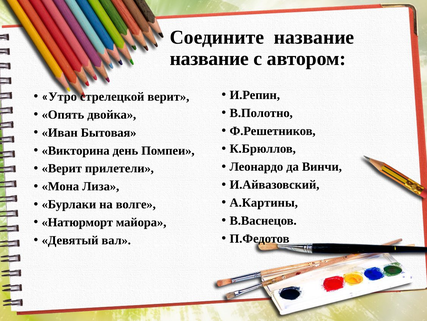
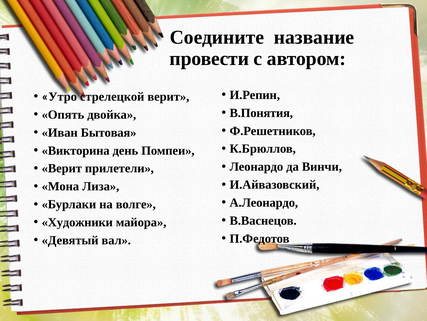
название at (209, 58): название -> провести
В.Полотно: В.Полотно -> В.Понятия
А.Картины: А.Картины -> А.Леонардо
Натюрморт: Натюрморт -> Художники
